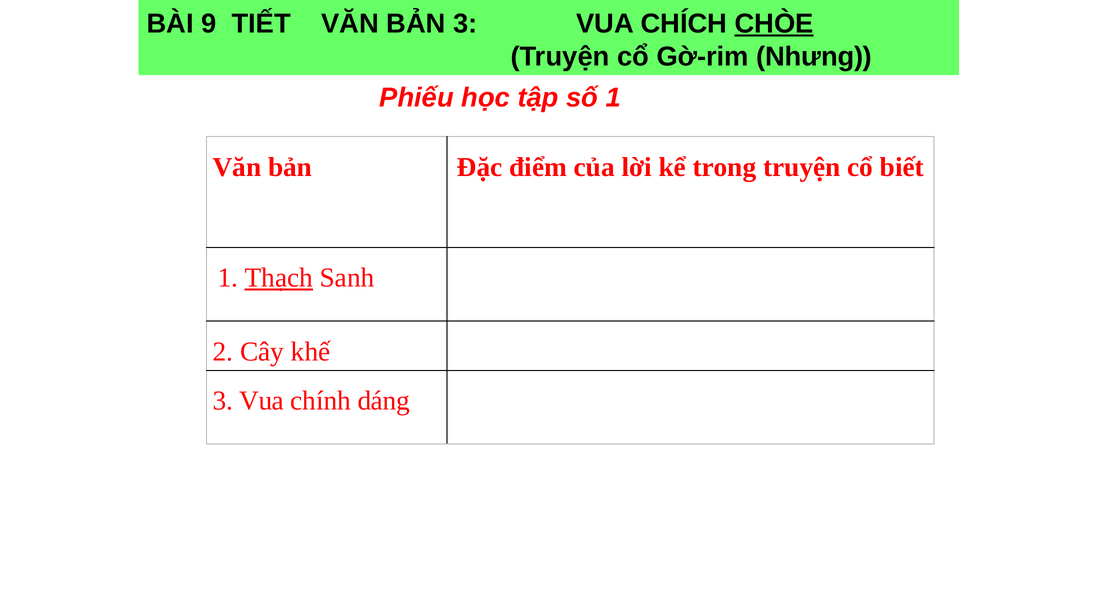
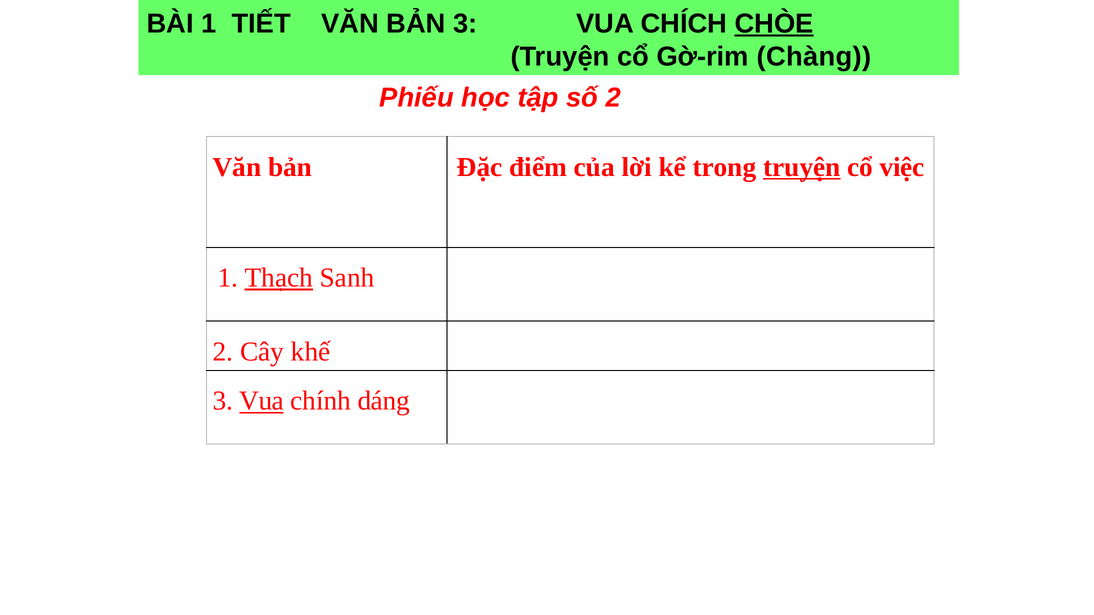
BÀI 9: 9 -> 1
Nhưng: Nhưng -> Chàng
số 1: 1 -> 2
truyện at (802, 167) underline: none -> present
biết: biết -> việc
Vua at (262, 401) underline: none -> present
